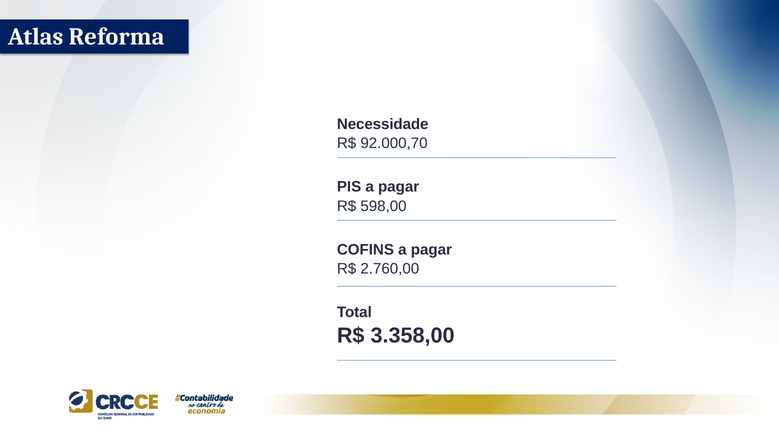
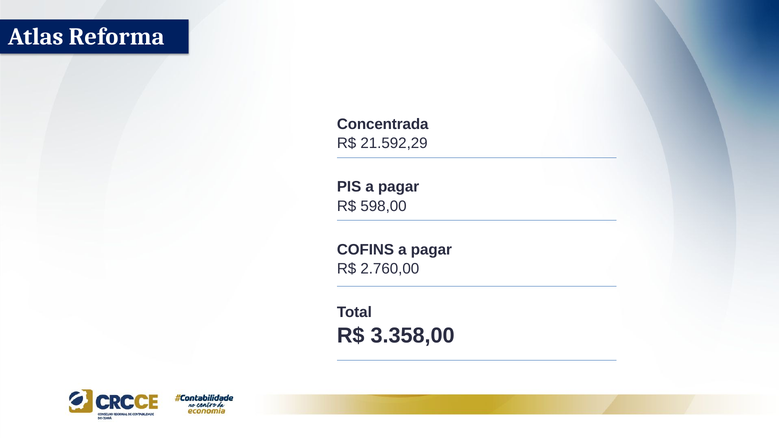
Necessidade: Necessidade -> Concentrada
92.000,70: 92.000,70 -> 21.592,29
